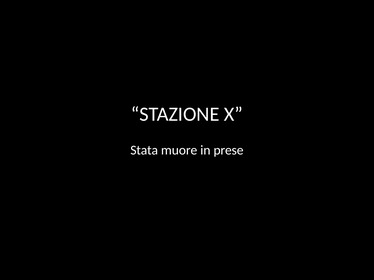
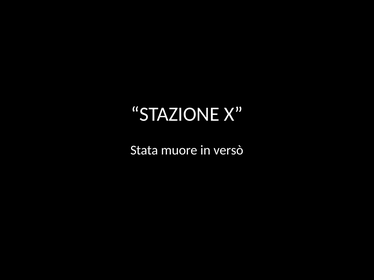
prese: prese -> versò
